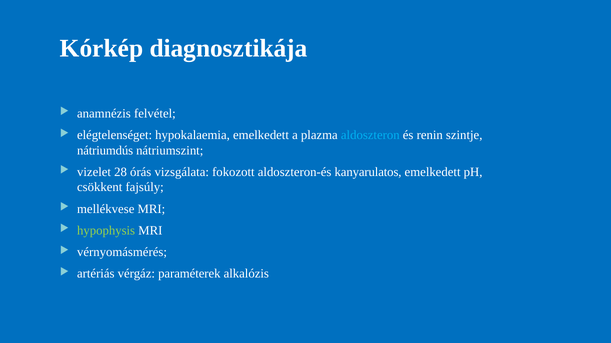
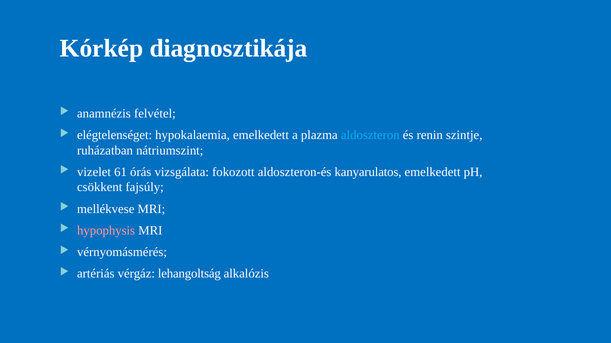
nátriumdús: nátriumdús -> ruházatban
28: 28 -> 61
hypophysis colour: light green -> pink
paraméterek: paraméterek -> lehangoltság
